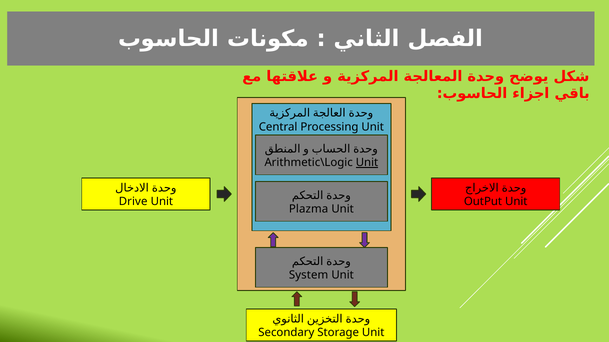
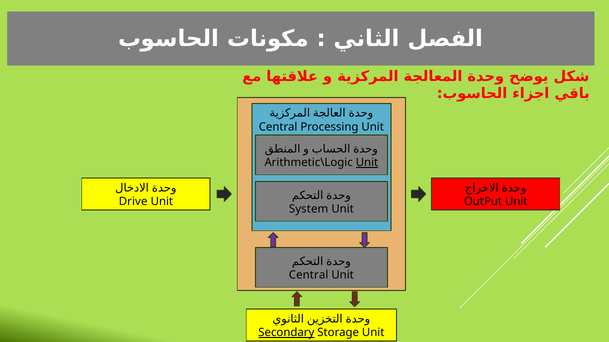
Plazma: Plazma -> System
System at (309, 275): System -> Central
Secondary underline: none -> present
